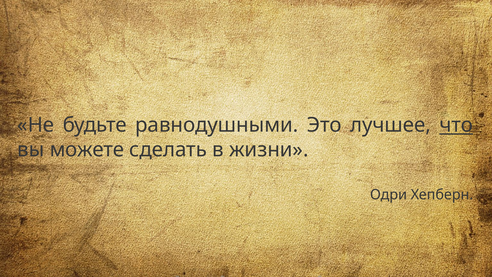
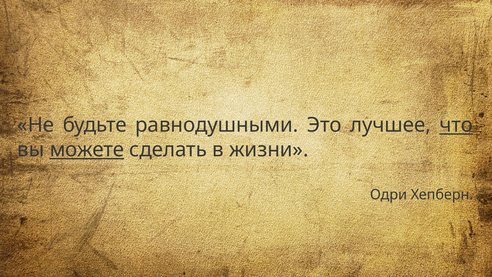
можете underline: none -> present
